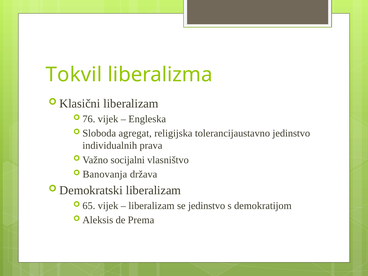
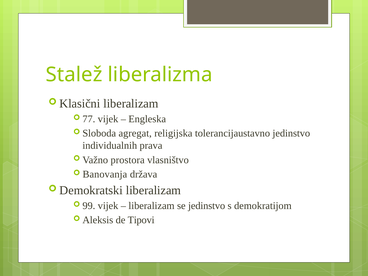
Tokvil: Tokvil -> Stalež
76: 76 -> 77
socijalni: socijalni -> prostora
65: 65 -> 99
Prema: Prema -> Tipovi
